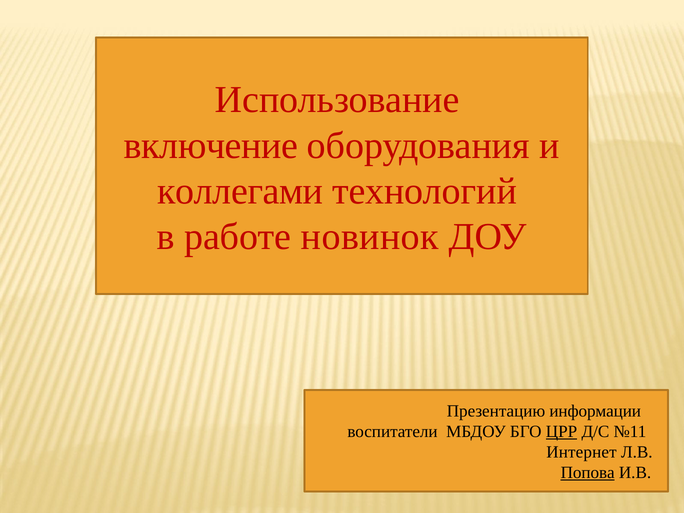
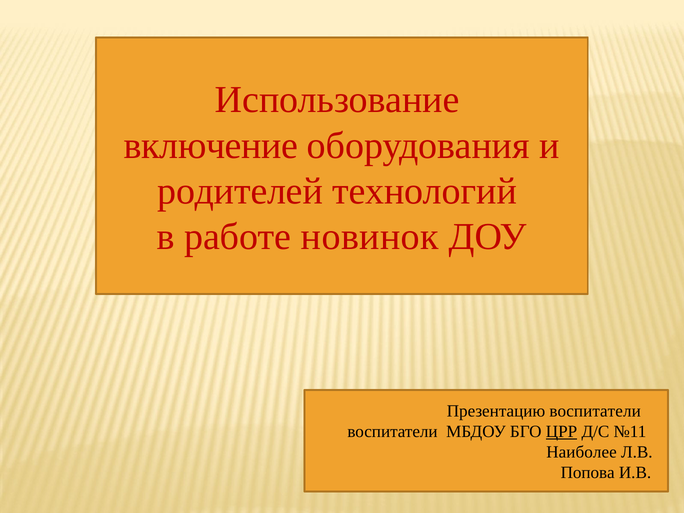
коллегами: коллегами -> родителей
Презентацию информации: информации -> воспитатели
Интернет: Интернет -> Наиболее
Попова underline: present -> none
